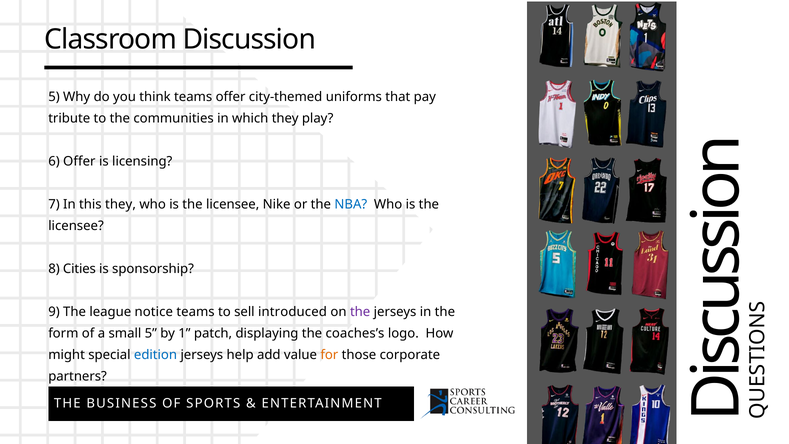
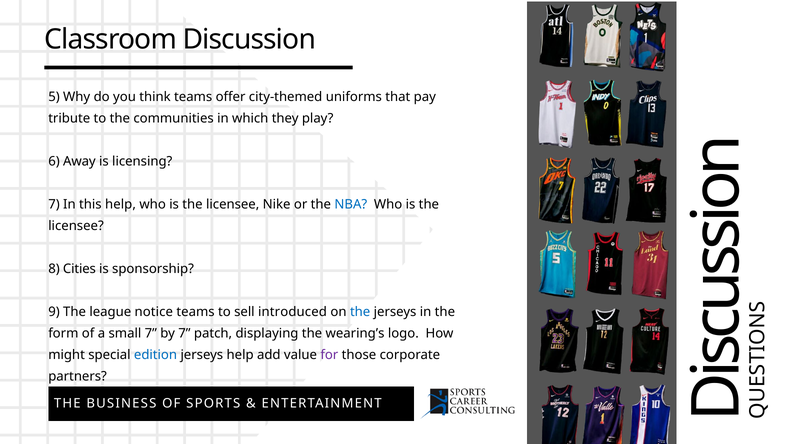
6 Offer: Offer -> Away
this they: they -> help
the at (360, 312) colour: purple -> blue
small 5: 5 -> 7
by 1: 1 -> 7
coaches’s: coaches’s -> wearing’s
for colour: orange -> purple
